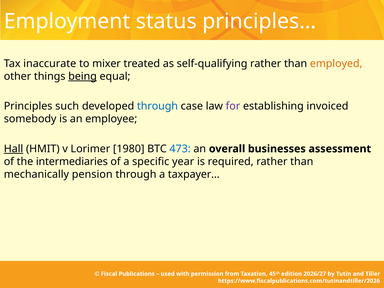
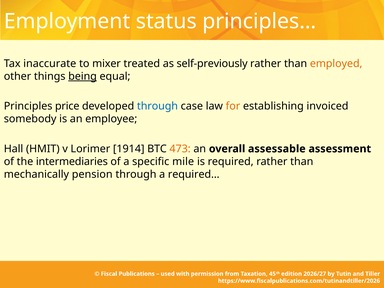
self-qualifying: self-qualifying -> self-previously
such: such -> price
for colour: purple -> orange
Hall underline: present -> none
1980: 1980 -> 1914
473 colour: blue -> orange
businesses: businesses -> assessable
year: year -> mile
taxpayer…: taxpayer… -> required…
